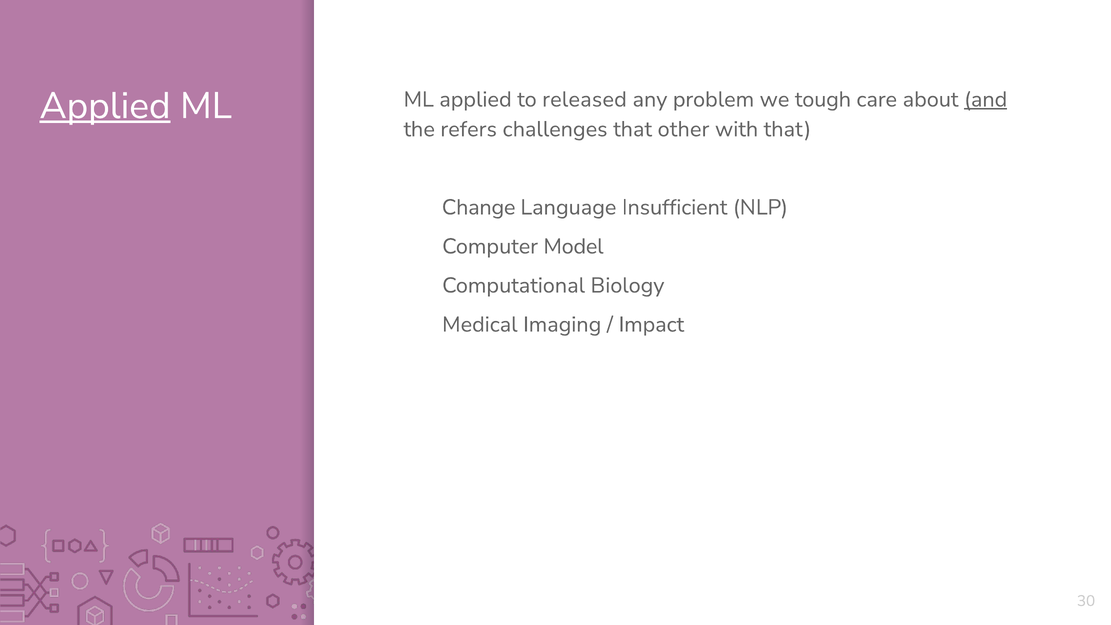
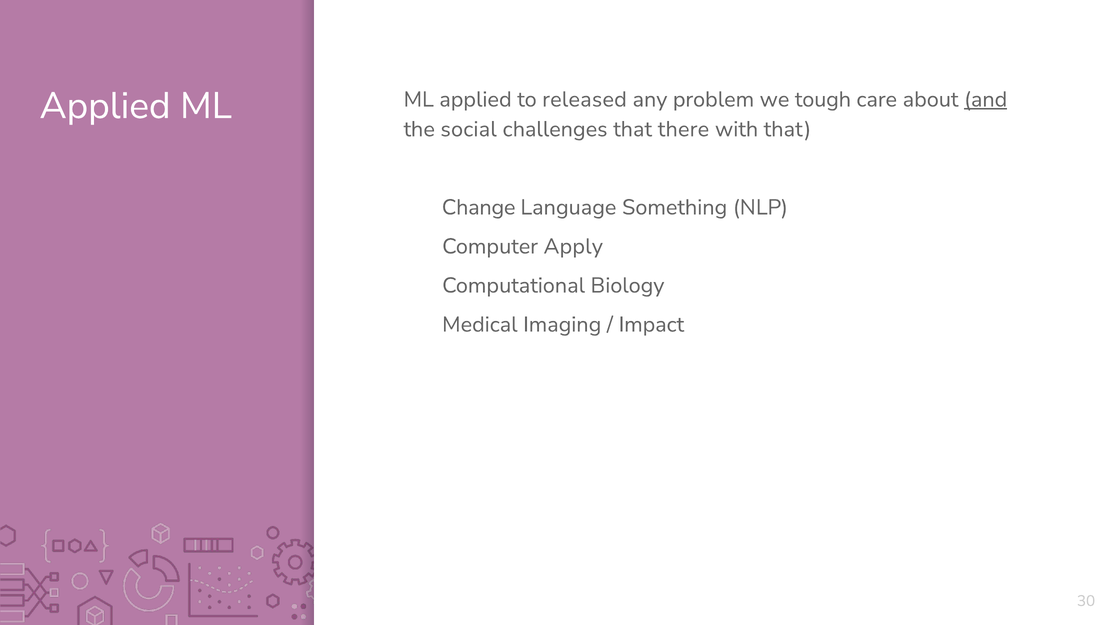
Applied at (105, 106) underline: present -> none
refers: refers -> social
other: other -> there
Insufficient: Insufficient -> Something
Model: Model -> Apply
